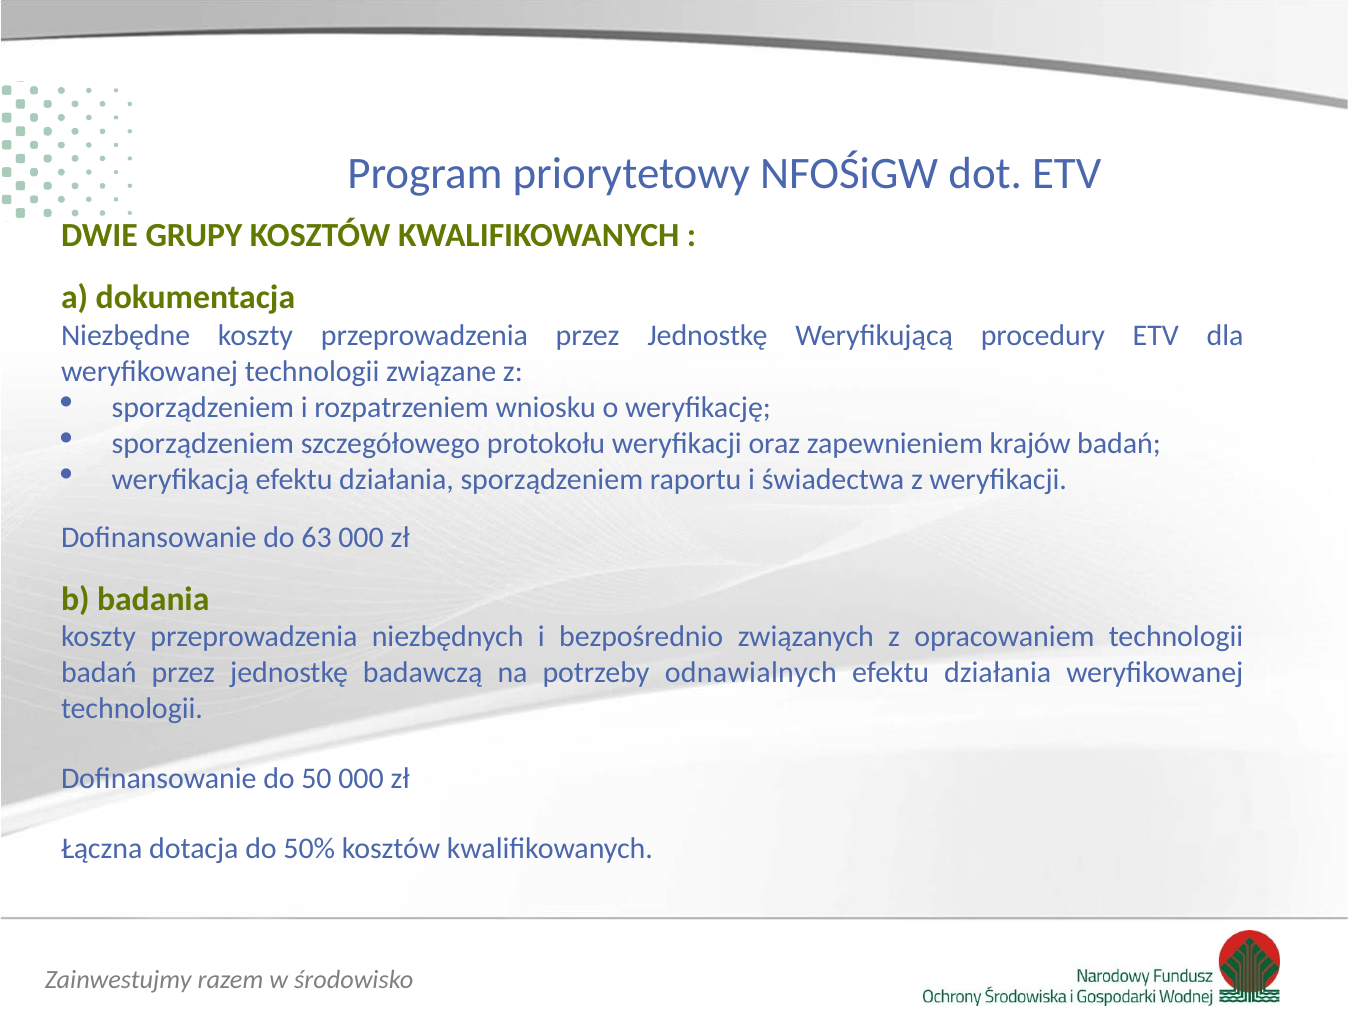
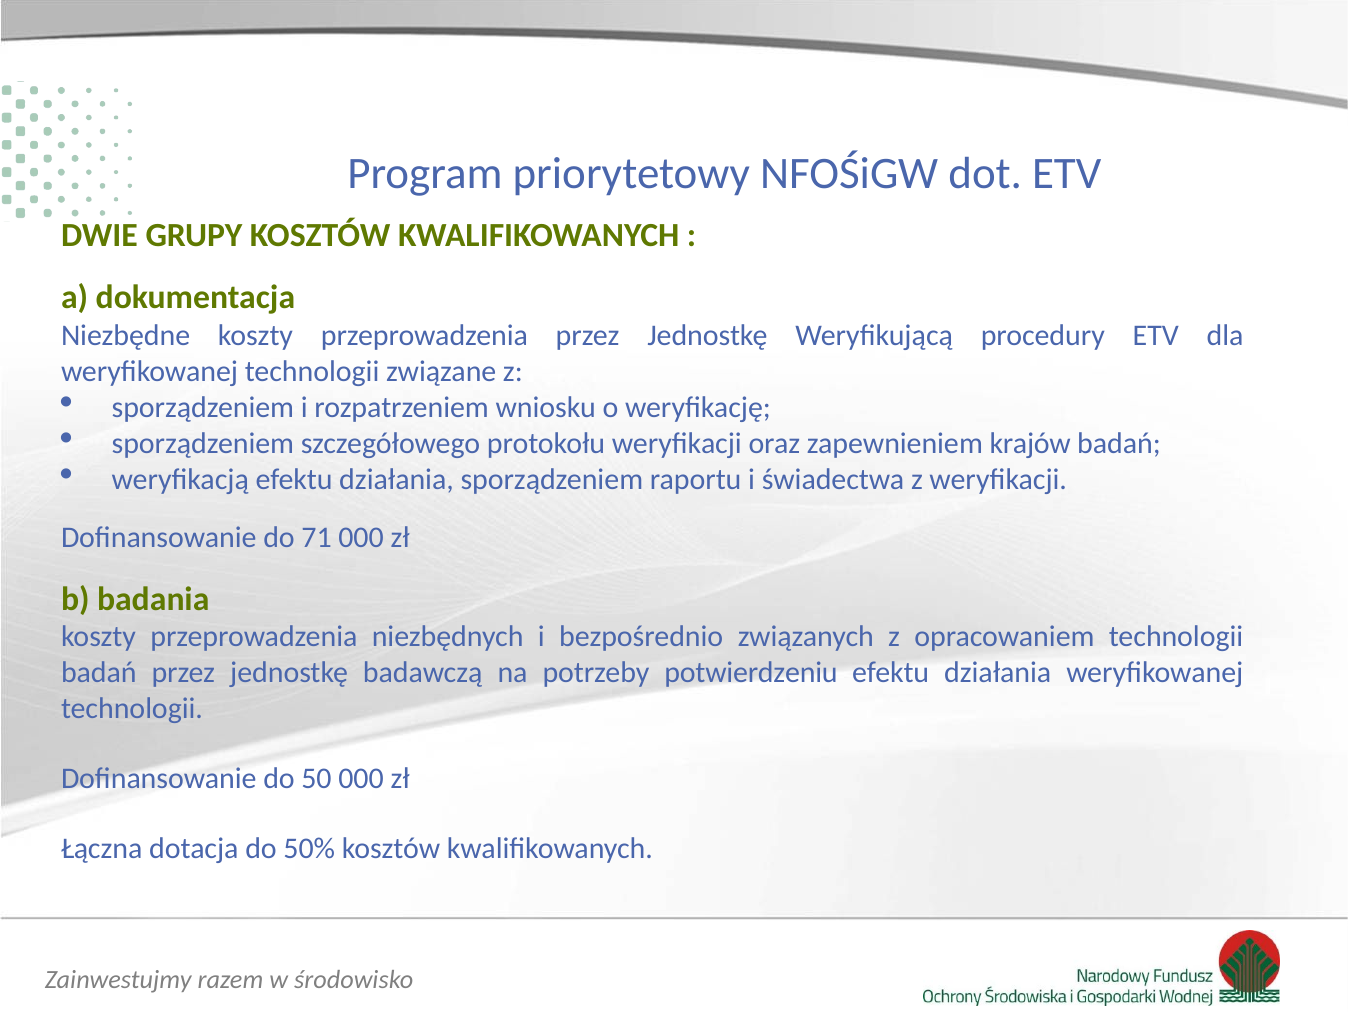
63: 63 -> 71
odnawialnych: odnawialnych -> potwierdzeniu
